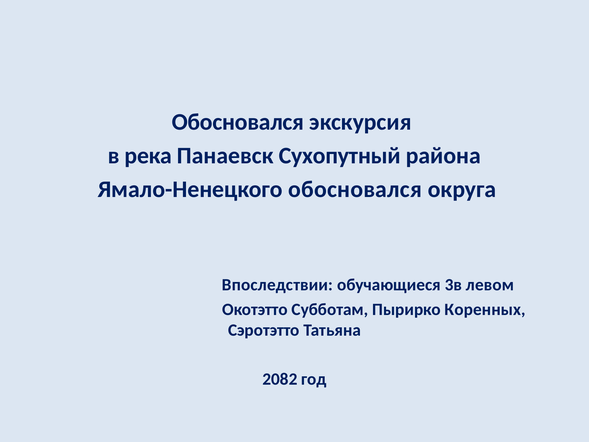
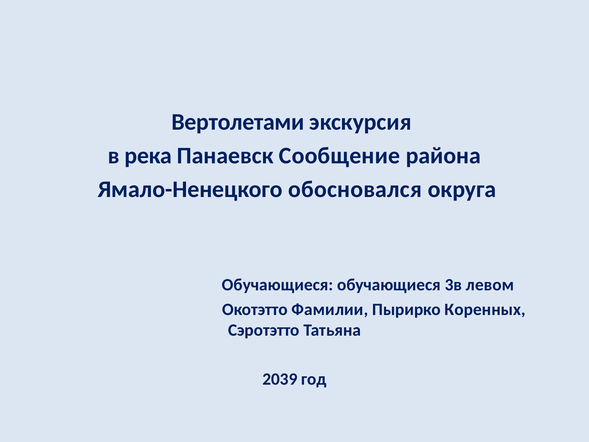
Обосновался at (238, 122): Обосновался -> Вертолетами
Сухопутный: Сухопутный -> Сообщение
Впоследствии at (277, 285): Впоследствии -> Обучающиеся
Субботам: Субботам -> Фамилии
2082: 2082 -> 2039
